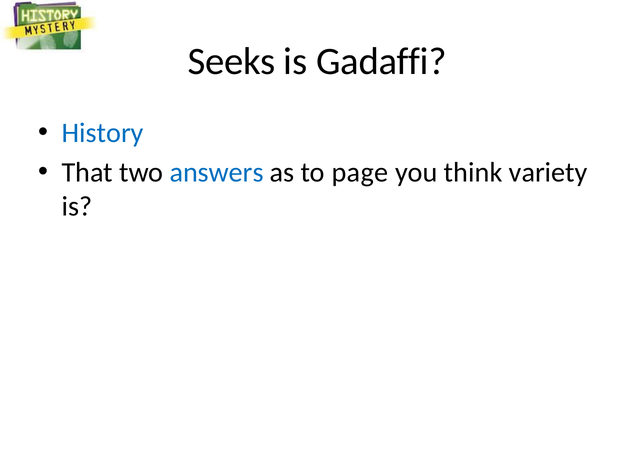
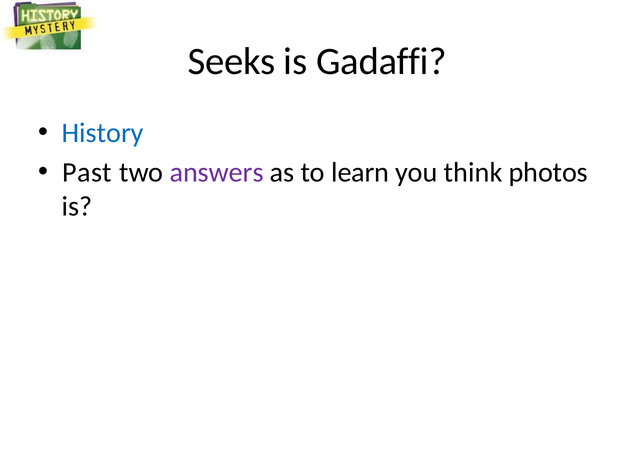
That: That -> Past
answers colour: blue -> purple
page: page -> learn
variety: variety -> photos
